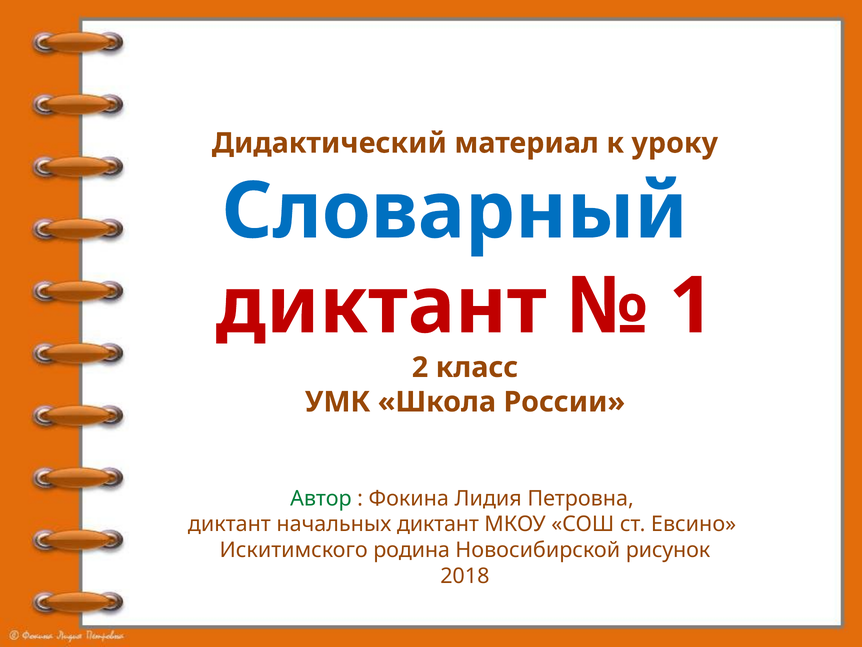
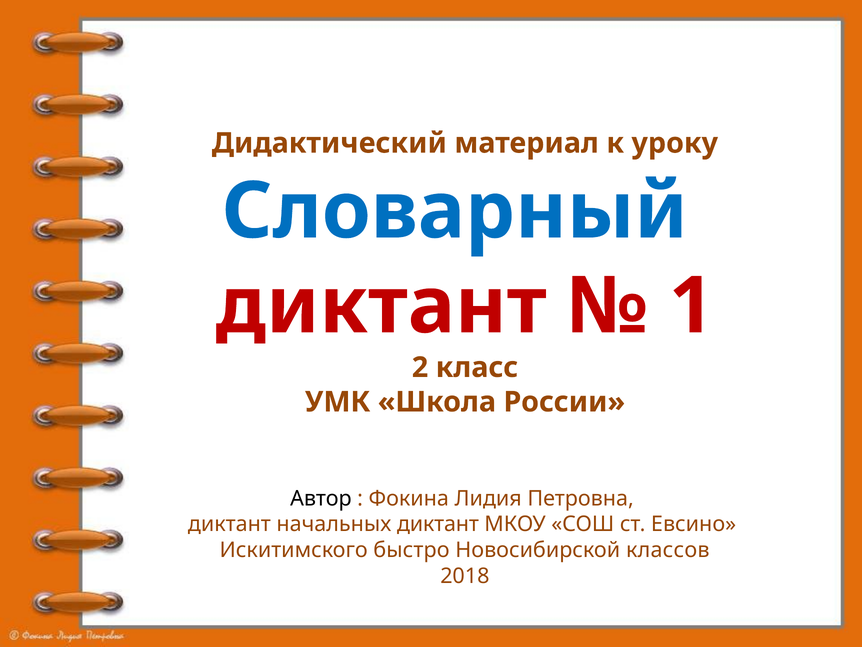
Автор colour: green -> black
родина: родина -> быстро
рисунок: рисунок -> классов
